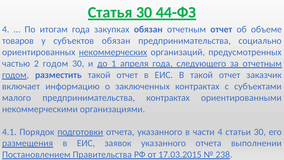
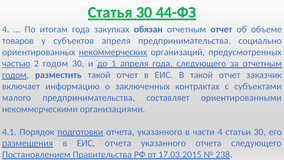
субъектов обязан: обязан -> апреля
частью underline: none -> present
предпринимательства контрактах: контрактах -> составляет
ЕИС заявок: заявок -> отчета
отчета выполнении: выполнении -> следующего
